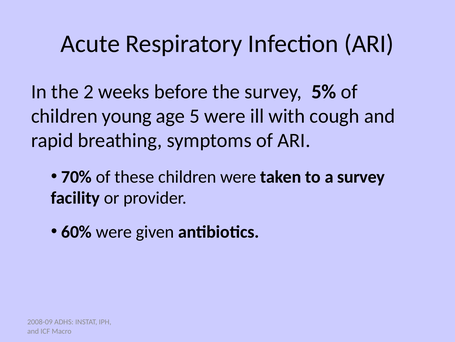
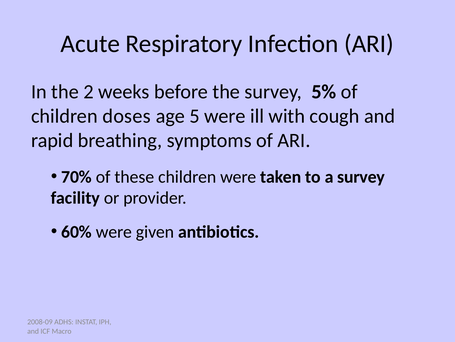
young: young -> doses
